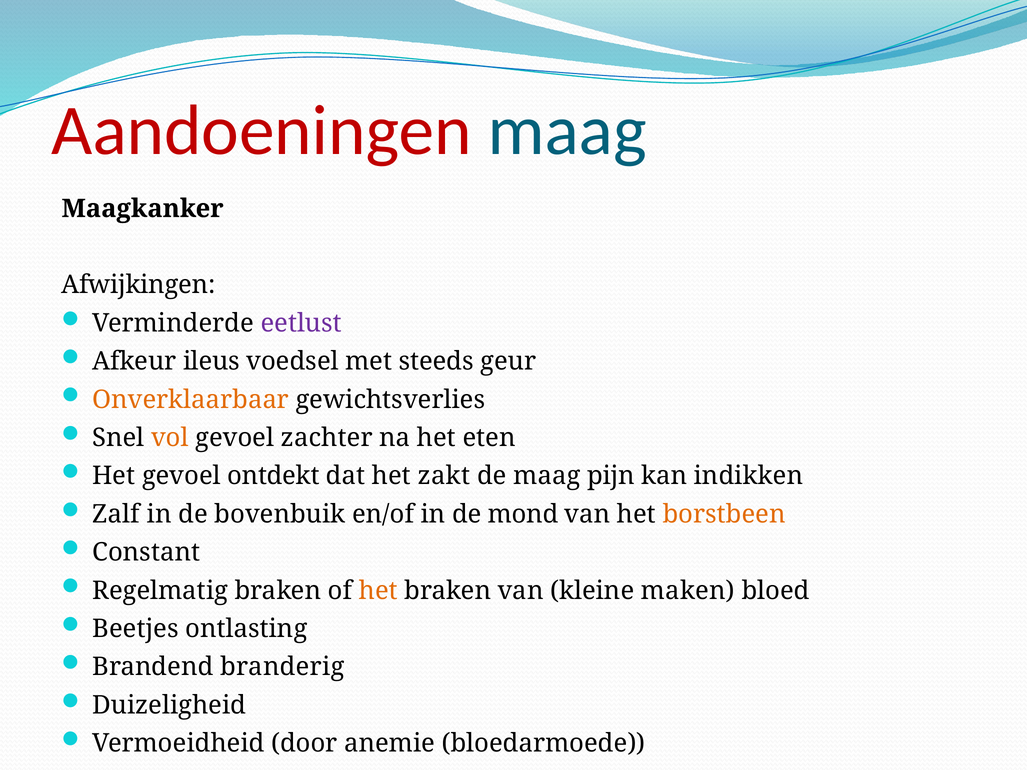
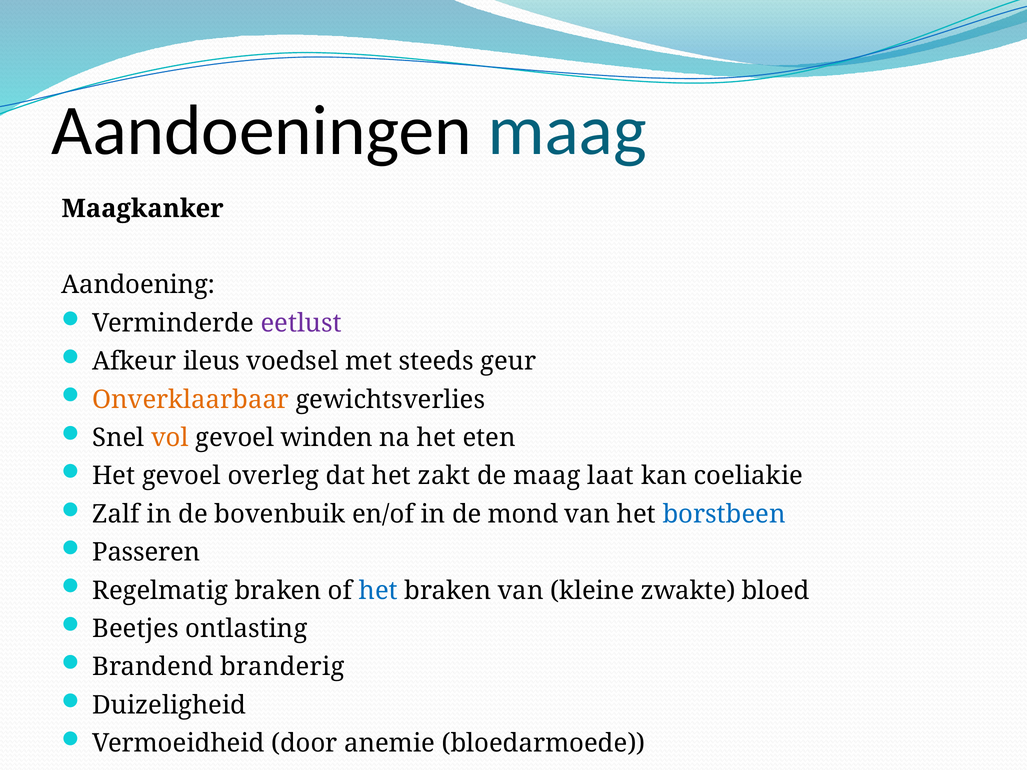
Aandoeningen colour: red -> black
Afwijkingen: Afwijkingen -> Aandoening
zachter: zachter -> winden
ontdekt: ontdekt -> overleg
pijn: pijn -> laat
indikken: indikken -> coeliakie
borstbeen colour: orange -> blue
Constant: Constant -> Passeren
het at (378, 591) colour: orange -> blue
maken: maken -> zwakte
